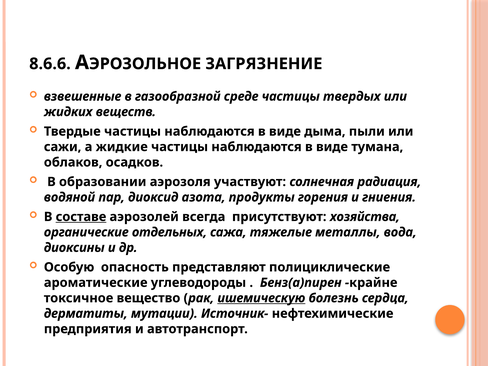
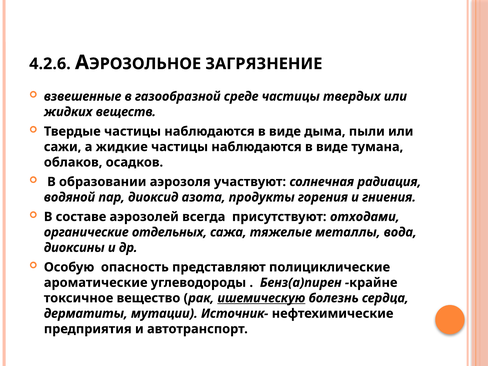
8.6.6: 8.6.6 -> 4.2.6
составе underline: present -> none
хозяйства: хозяйства -> отходами
